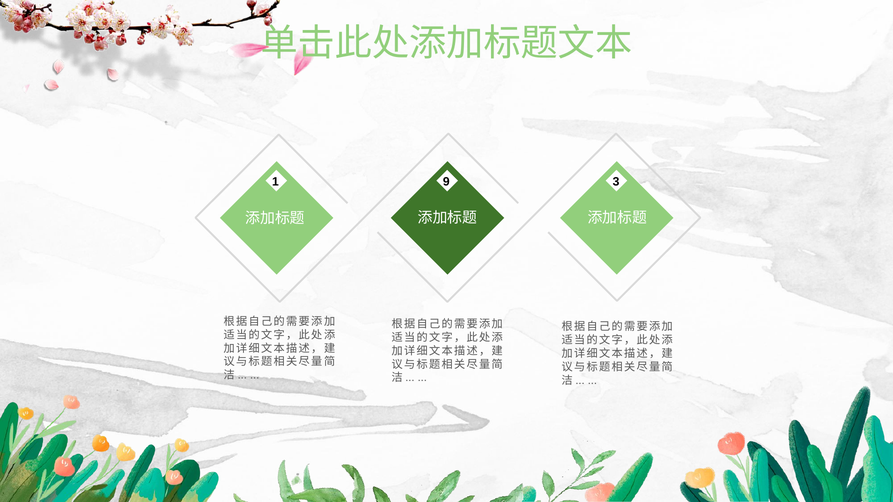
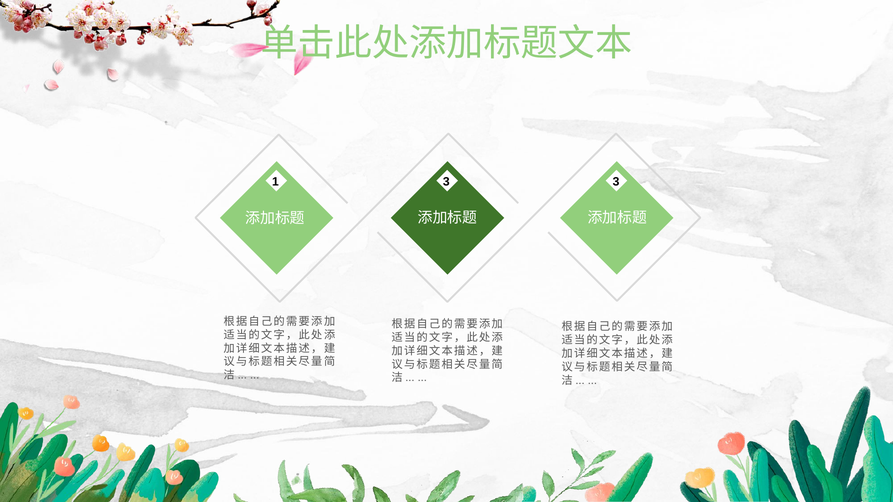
1 9: 9 -> 3
